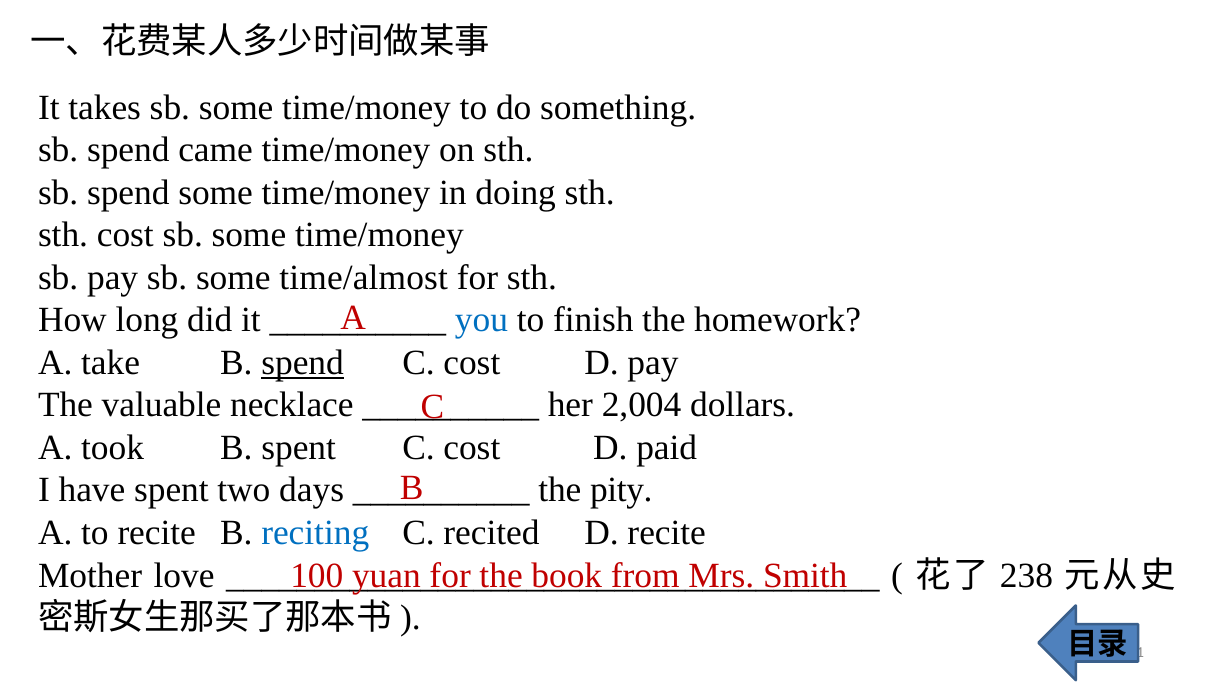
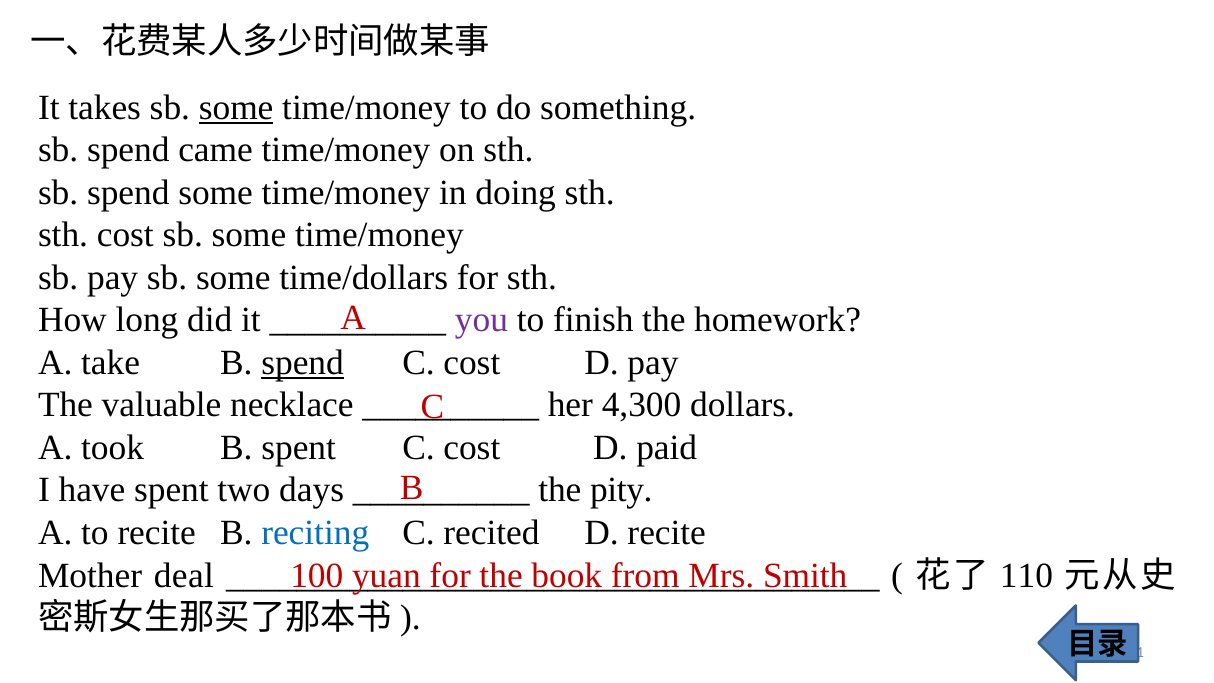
some at (236, 108) underline: none -> present
time/almost: time/almost -> time/dollars
you colour: blue -> purple
2,004: 2,004 -> 4,300
love: love -> deal
238: 238 -> 110
